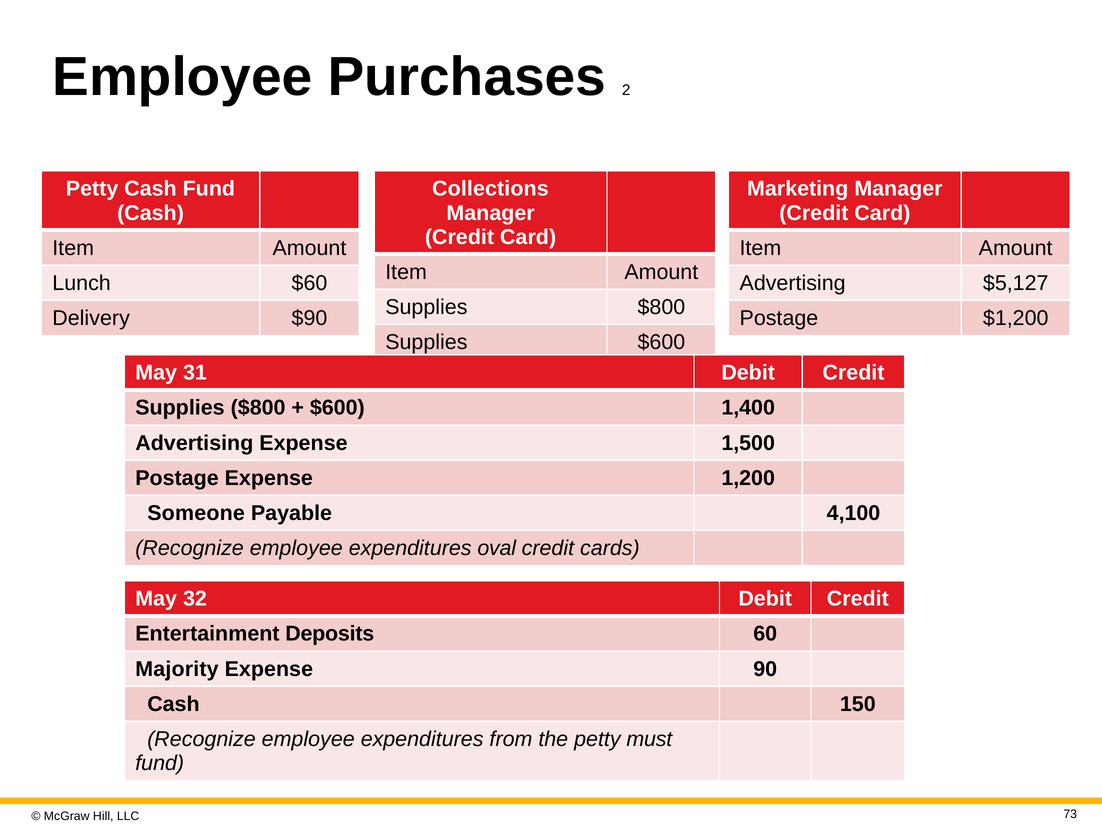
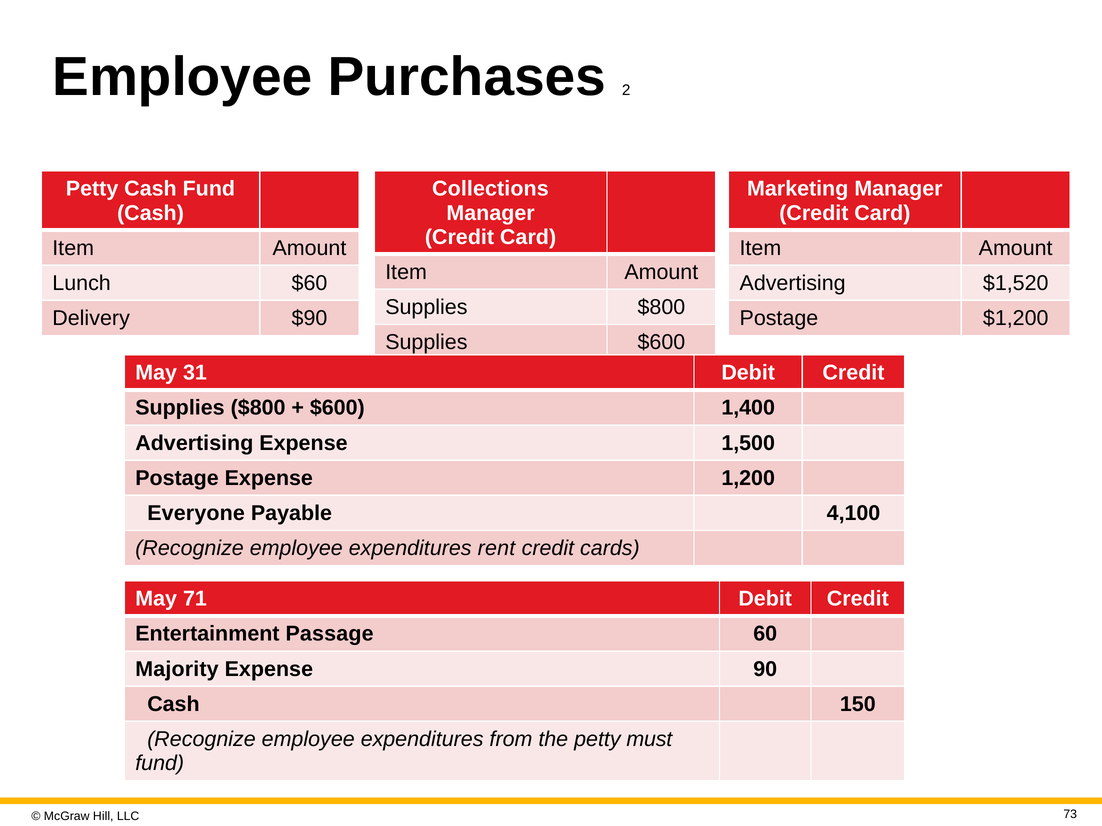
$5,127: $5,127 -> $1,520
Someone: Someone -> Everyone
oval: oval -> rent
32: 32 -> 71
Deposits: Deposits -> Passage
